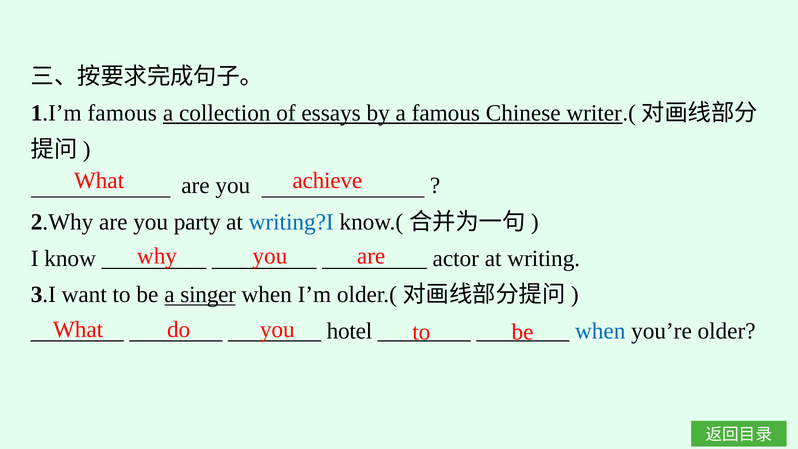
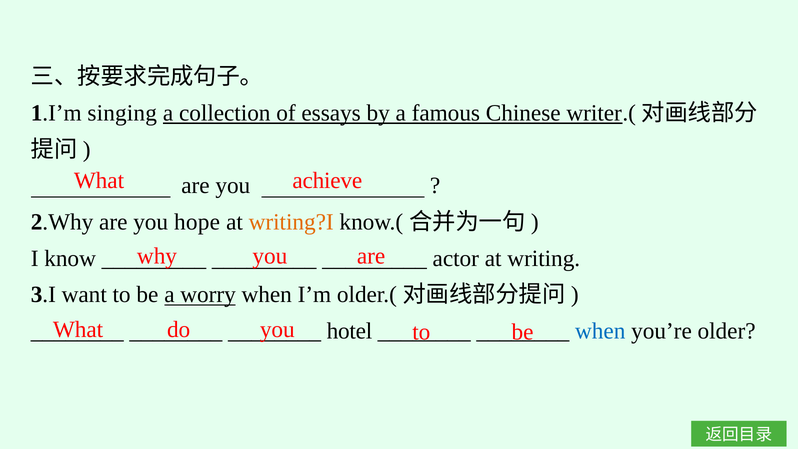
1.I’m famous: famous -> singing
party: party -> hope
writing?I colour: blue -> orange
singer: singer -> worry
